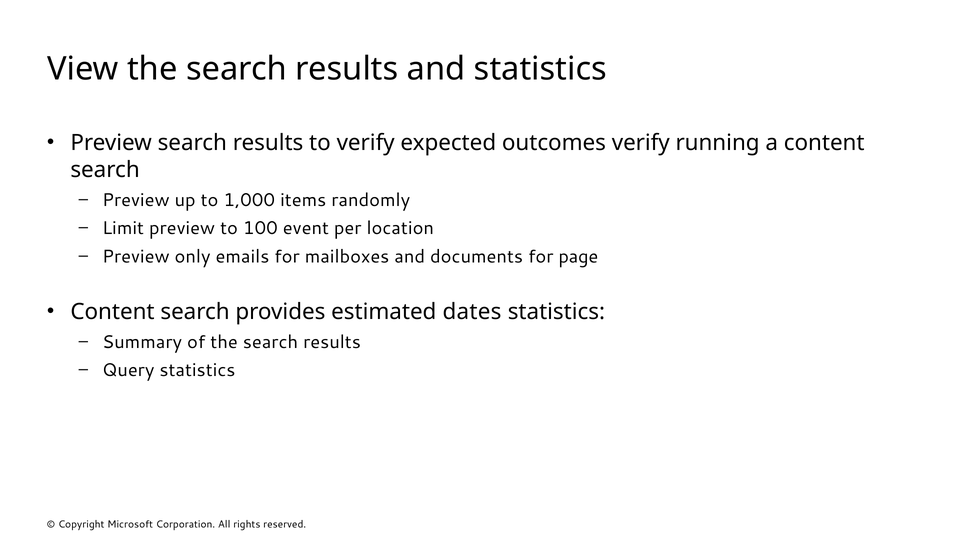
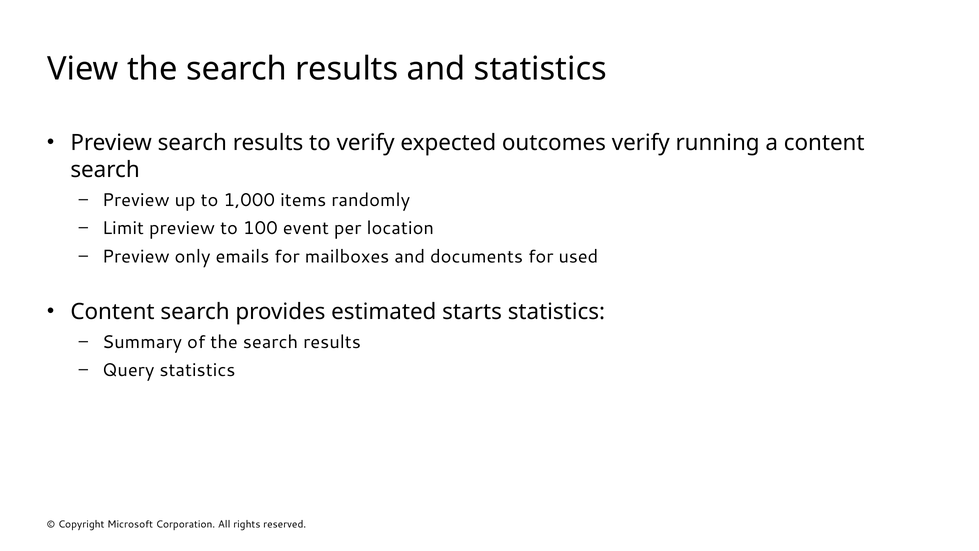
page: page -> used
dates: dates -> starts
